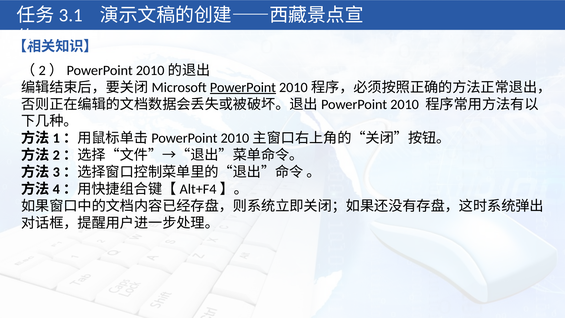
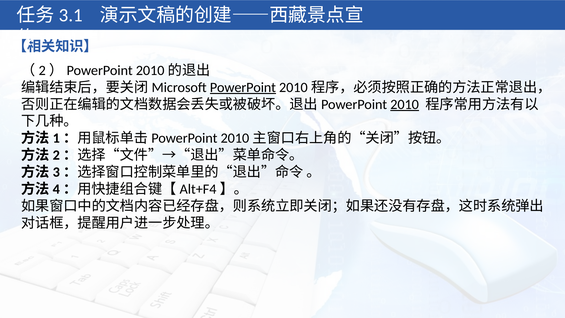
2010 underline: none -> present
